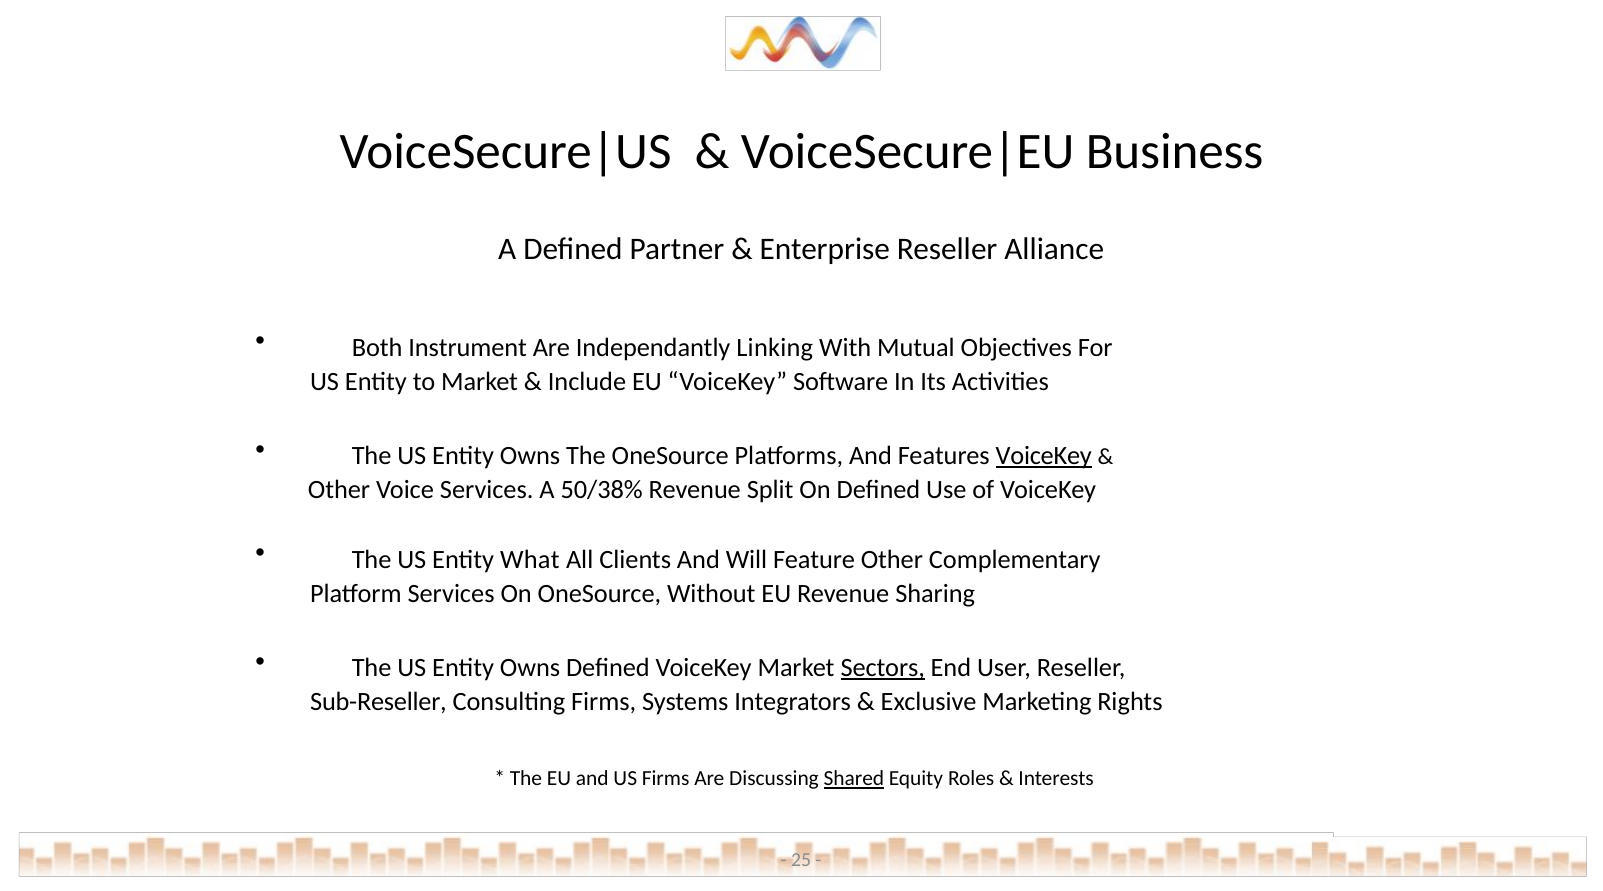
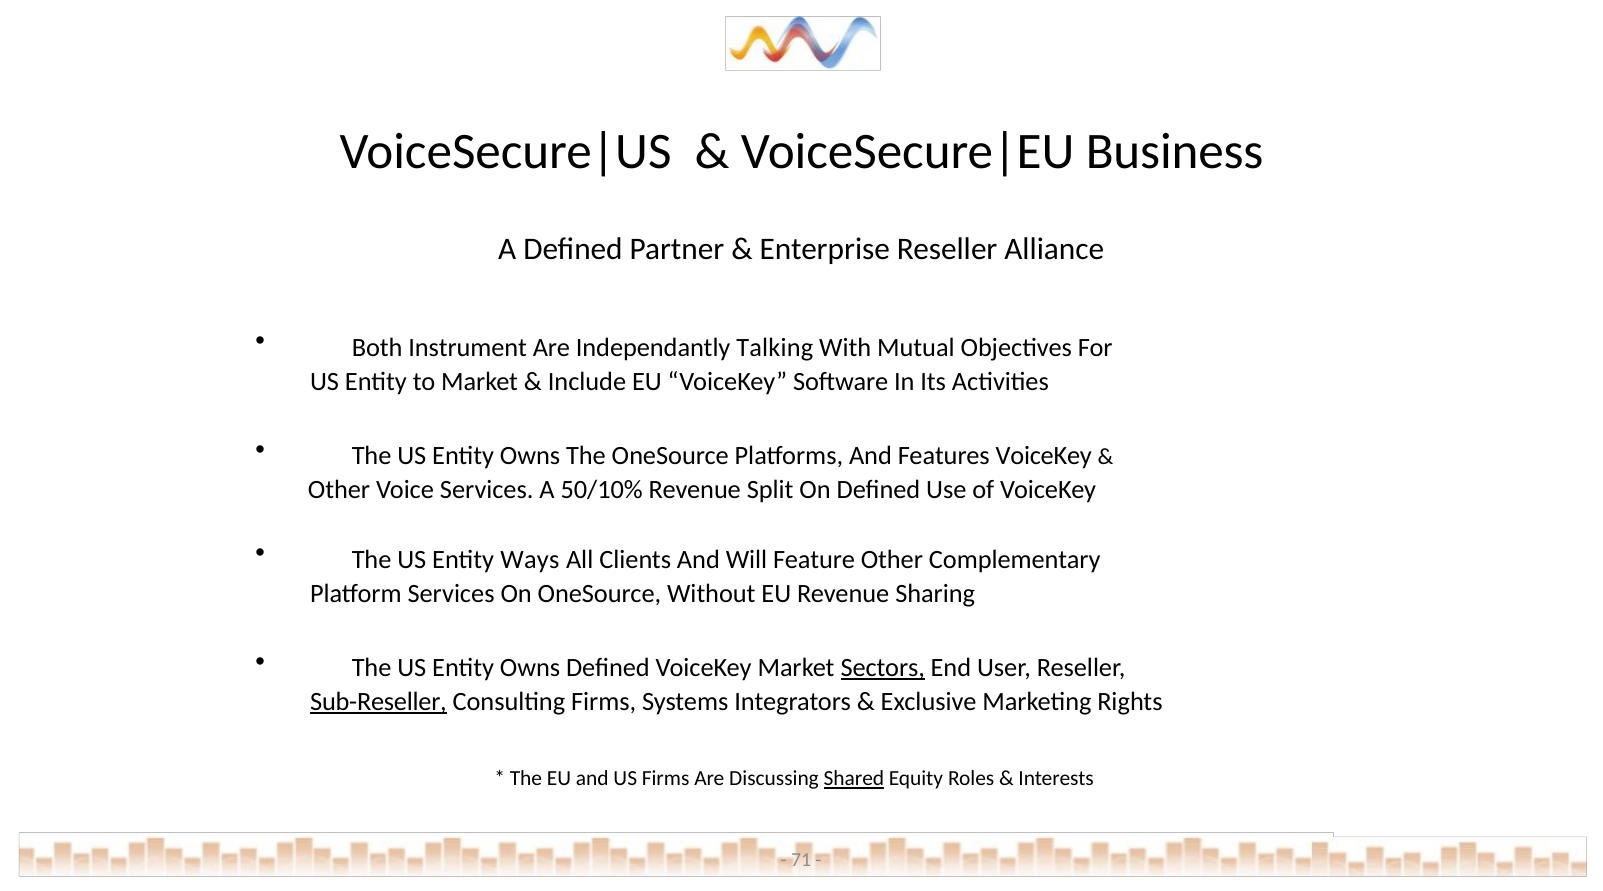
Linking: Linking -> Talking
VoiceKey at (1044, 456) underline: present -> none
50/38%: 50/38% -> 50/10%
What: What -> Ways
Sub-Reseller underline: none -> present
25: 25 -> 71
